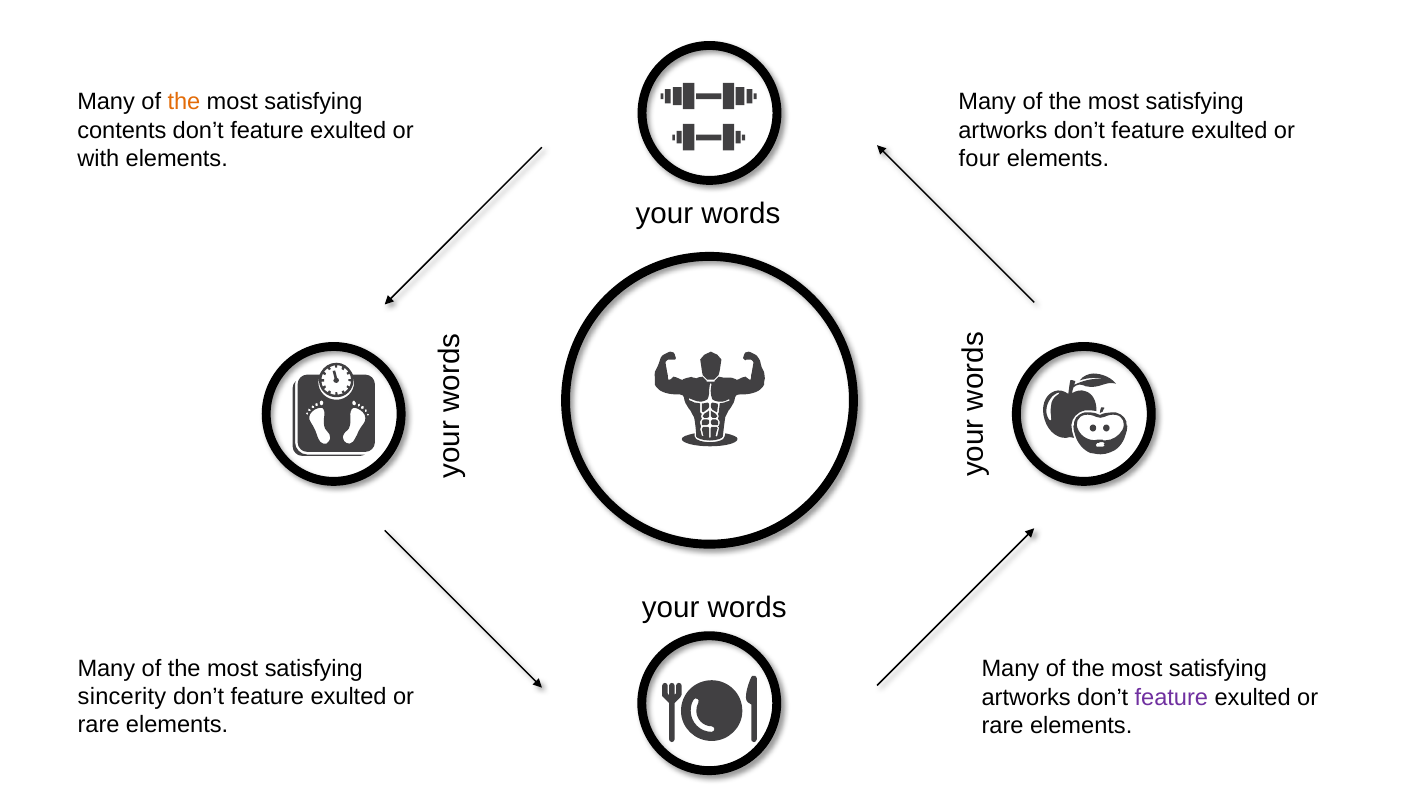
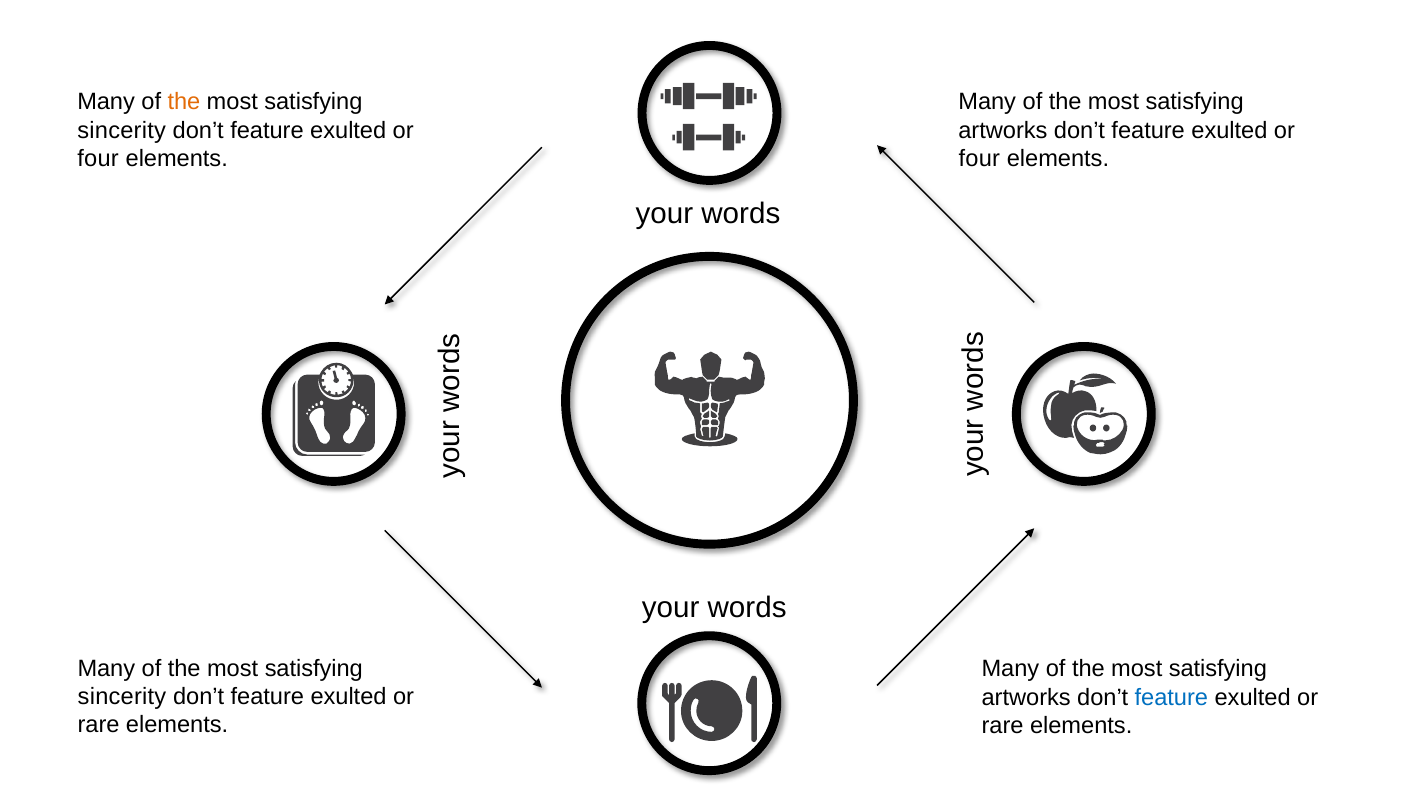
contents at (122, 130): contents -> sincerity
with at (98, 159): with -> four
feature at (1171, 697) colour: purple -> blue
